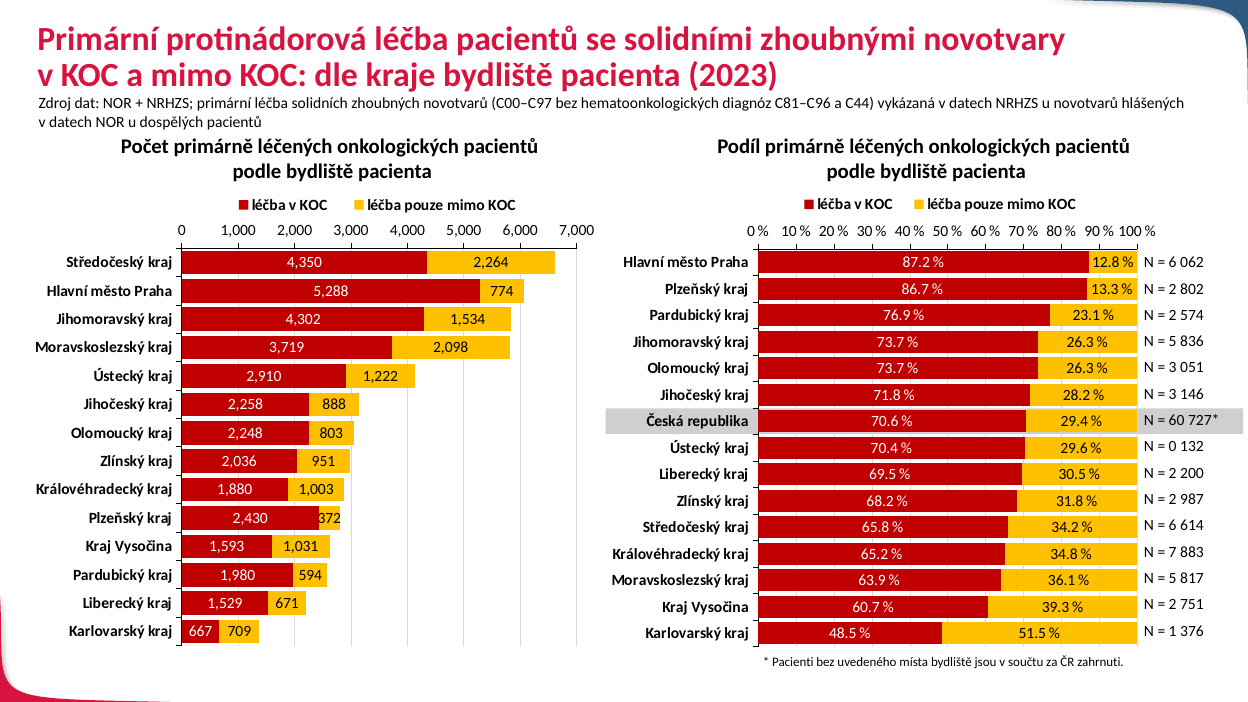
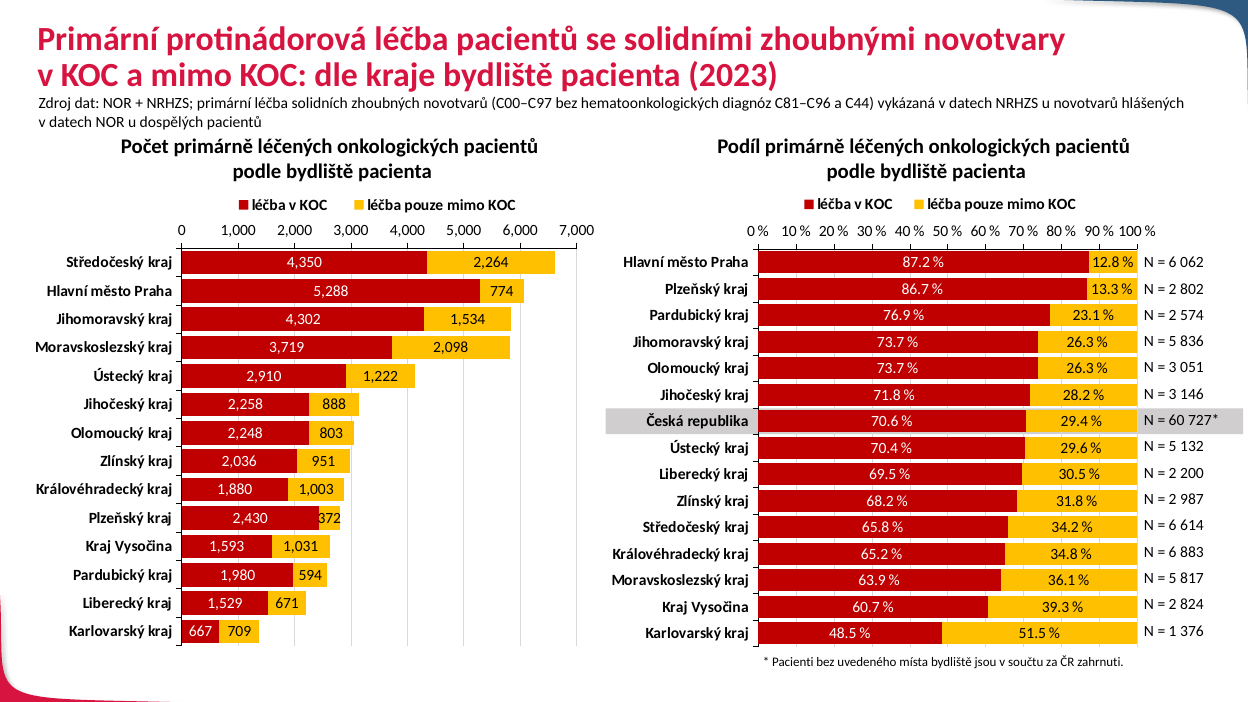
0 at (1173, 447): 0 -> 5
7 at (1173, 552): 7 -> 6
751: 751 -> 824
